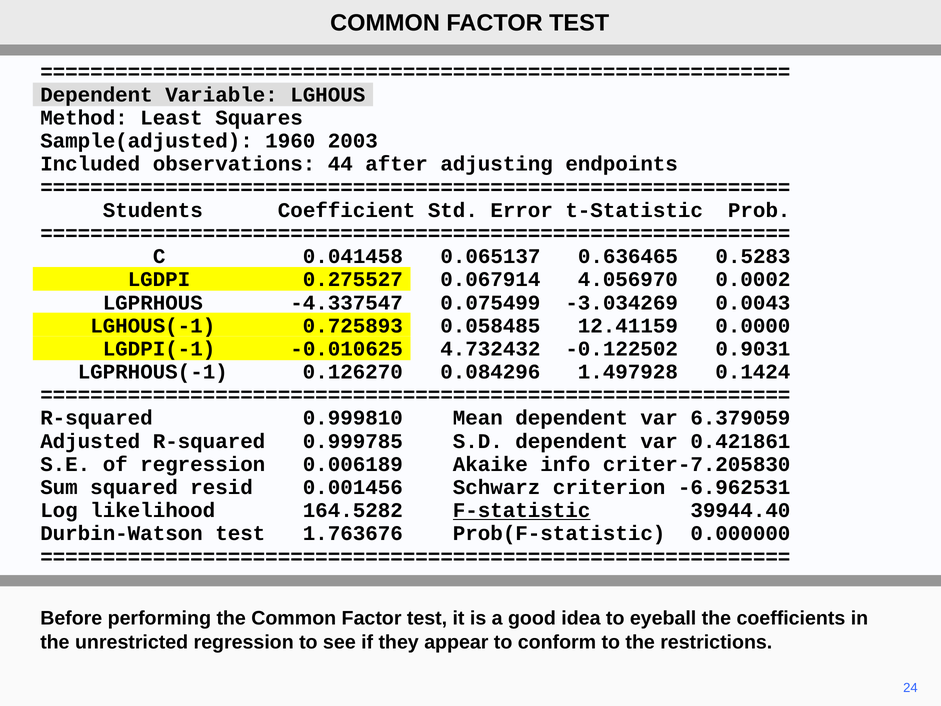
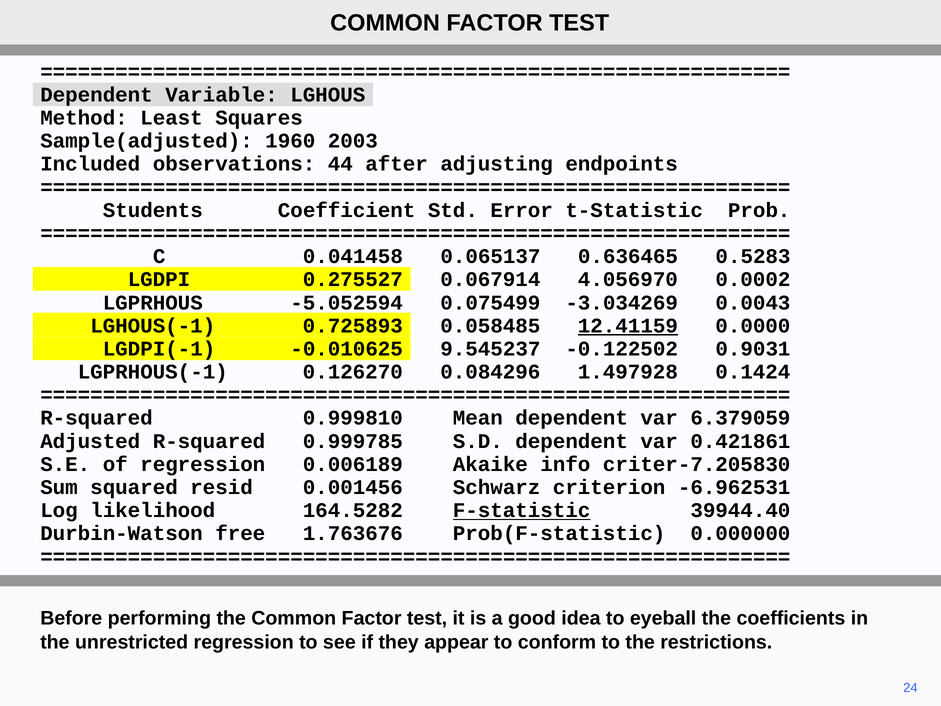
-4.337547: -4.337547 -> -5.052594
12.41159 underline: none -> present
4.732432: 4.732432 -> 9.545237
Durbin-Watson test: test -> free
